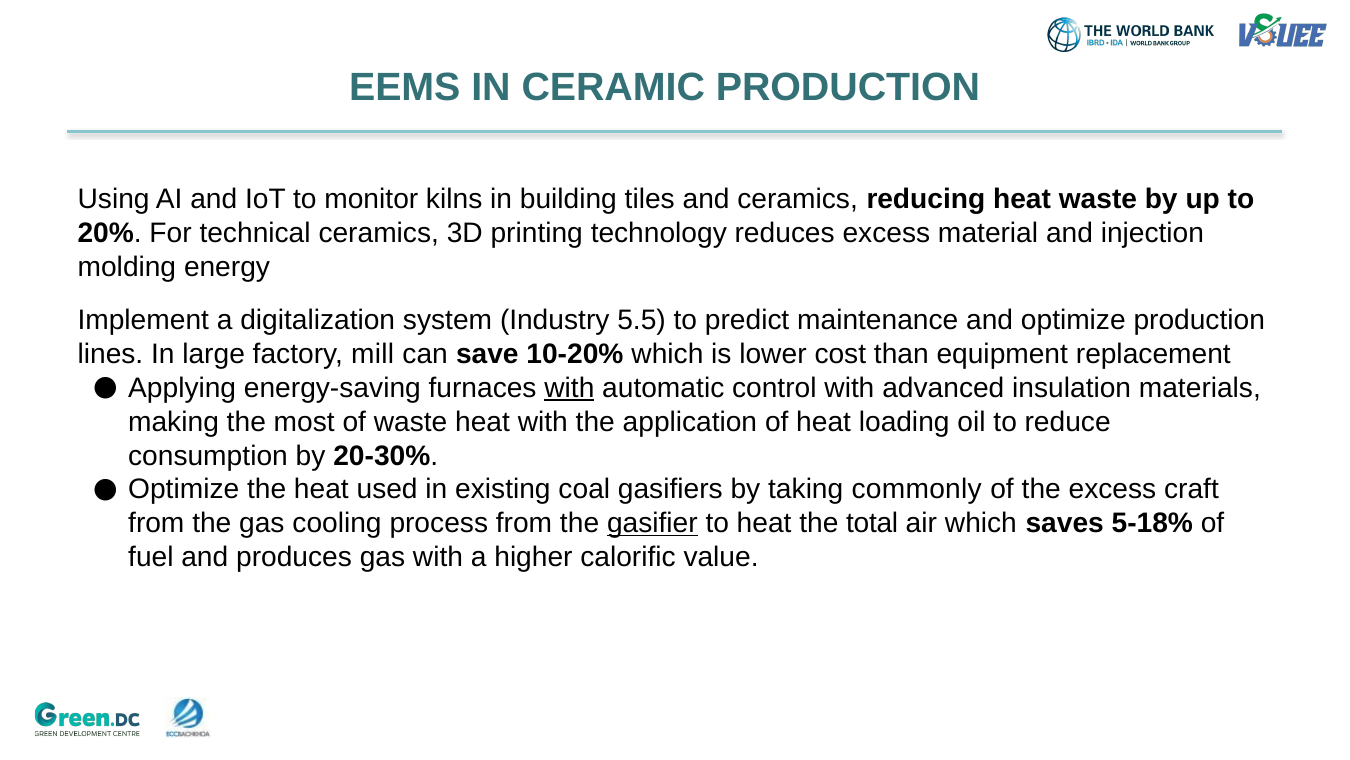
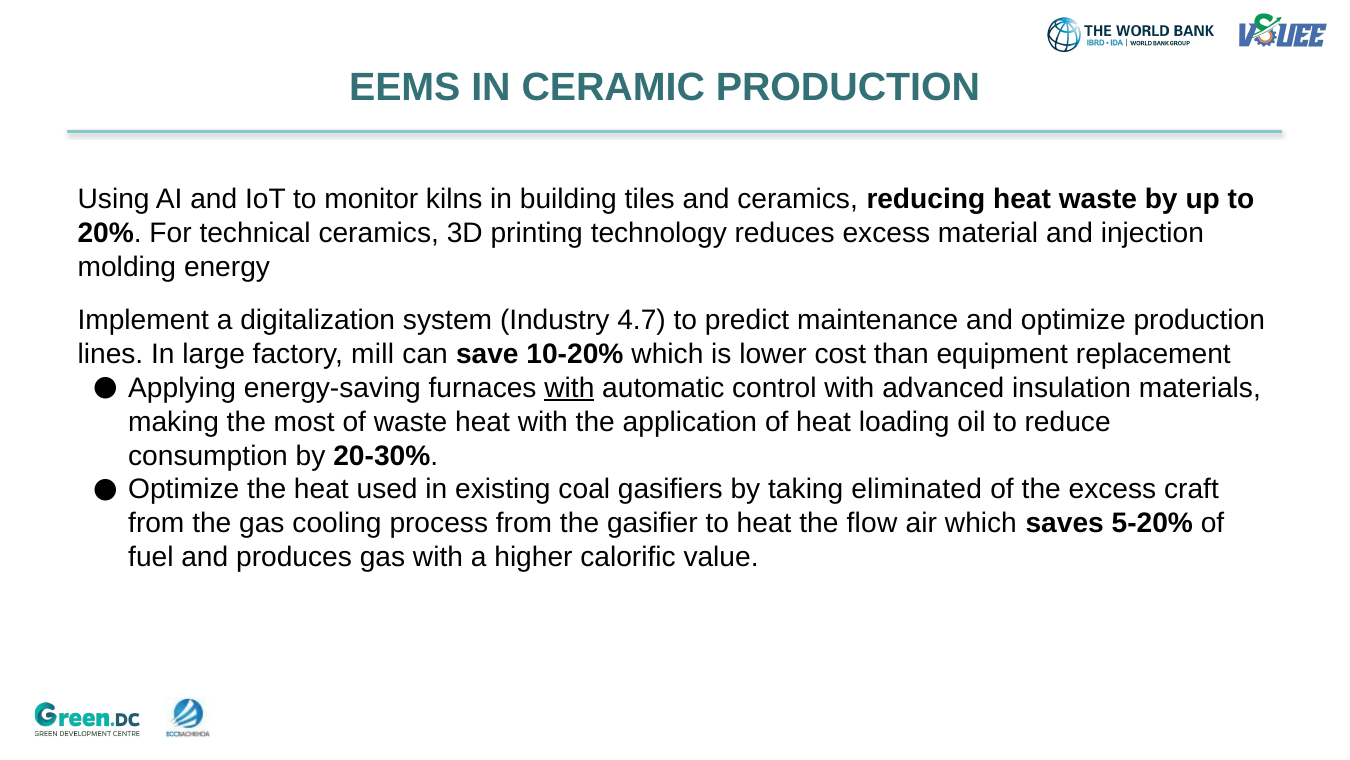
5.5: 5.5 -> 4.7
commonly: commonly -> eliminated
gasifier underline: present -> none
total: total -> flow
5-18%: 5-18% -> 5-20%
